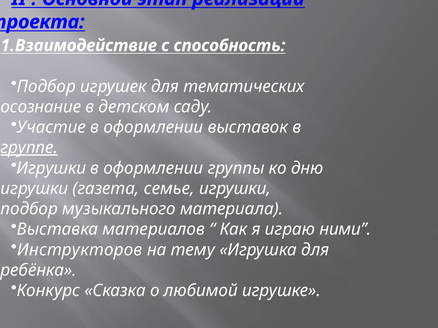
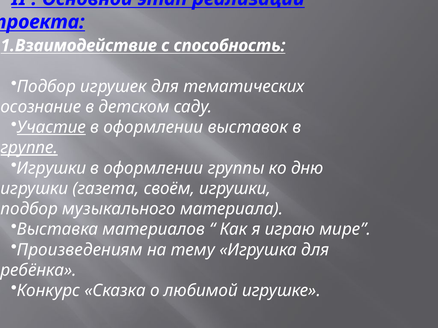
Участие underline: none -> present
семье: семье -> своём
ними: ними -> мире
Инструкторов: Инструкторов -> Произведениям
